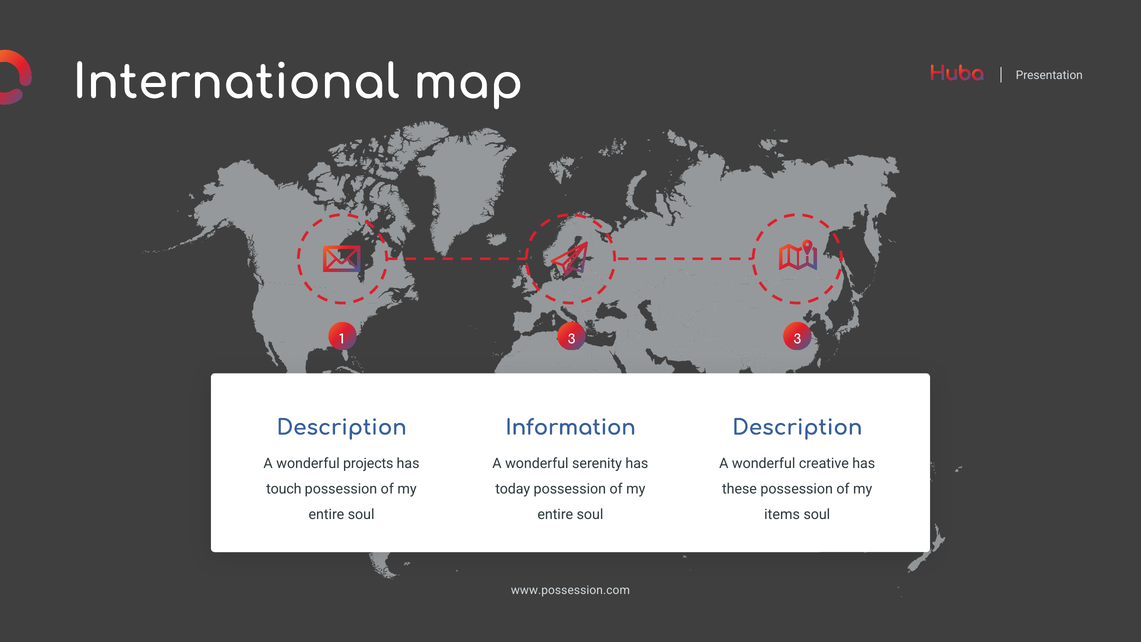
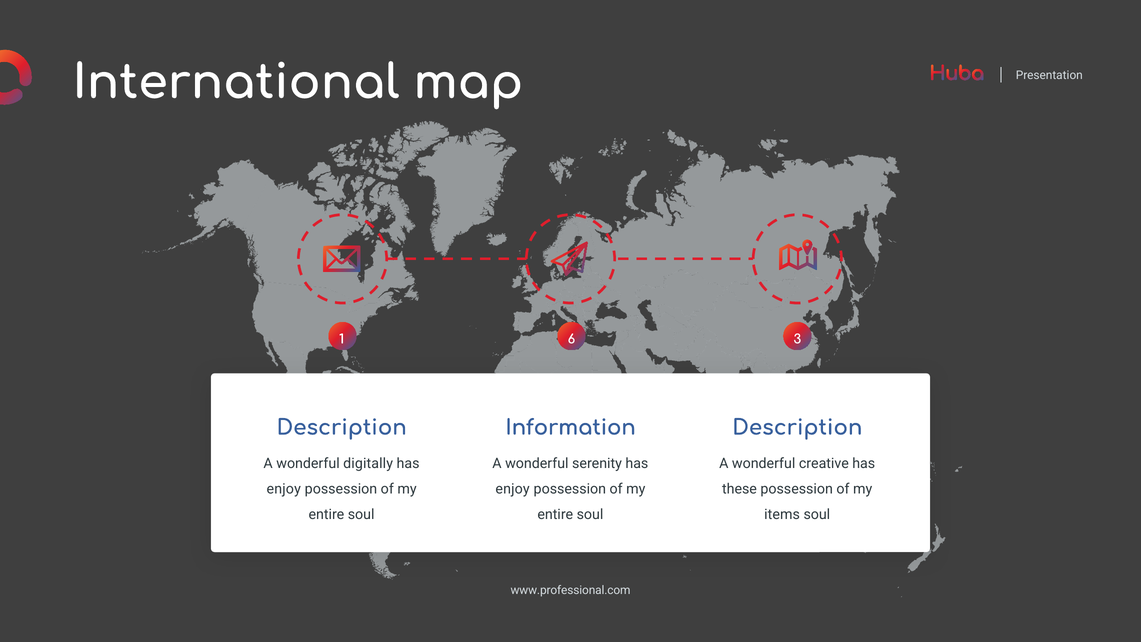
1 3: 3 -> 6
projects: projects -> digitally
touch at (284, 489): touch -> enjoy
today at (513, 489): today -> enjoy
www.possession.com: www.possession.com -> www.professional.com
